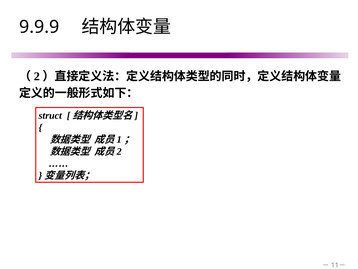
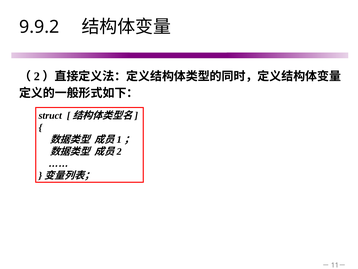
9.9.9: 9.9.9 -> 9.9.2
